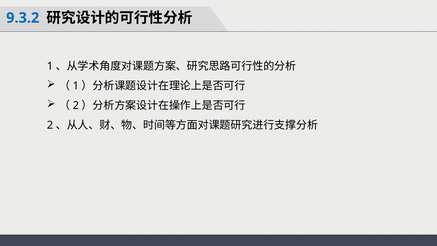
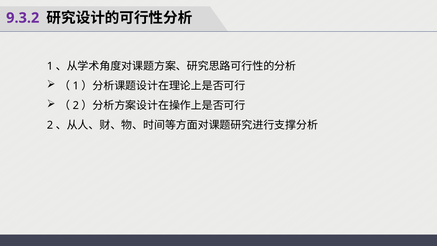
9.3.2 colour: blue -> purple
